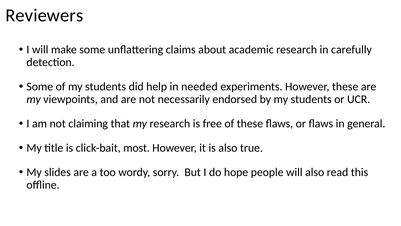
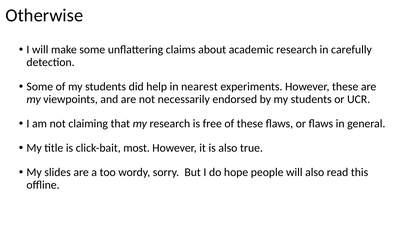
Reviewers: Reviewers -> Otherwise
needed: needed -> nearest
